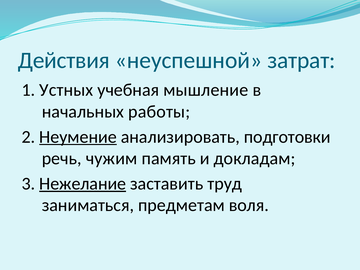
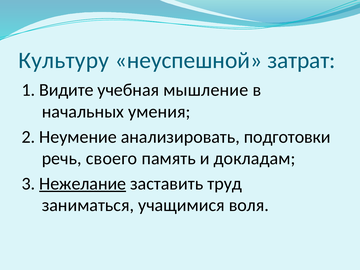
Действия: Действия -> Культуру
Устных: Устных -> Видите
работы: работы -> умения
Неумение underline: present -> none
чужим: чужим -> своего
предметам: предметам -> учащимися
